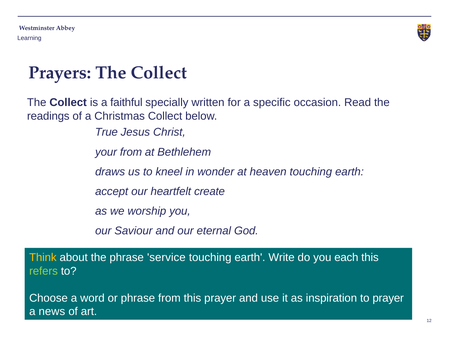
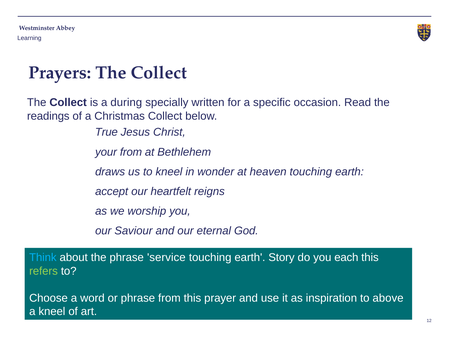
faithful: faithful -> during
create: create -> reigns
Think colour: yellow -> light blue
Write: Write -> Story
to prayer: prayer -> above
a news: news -> kneel
